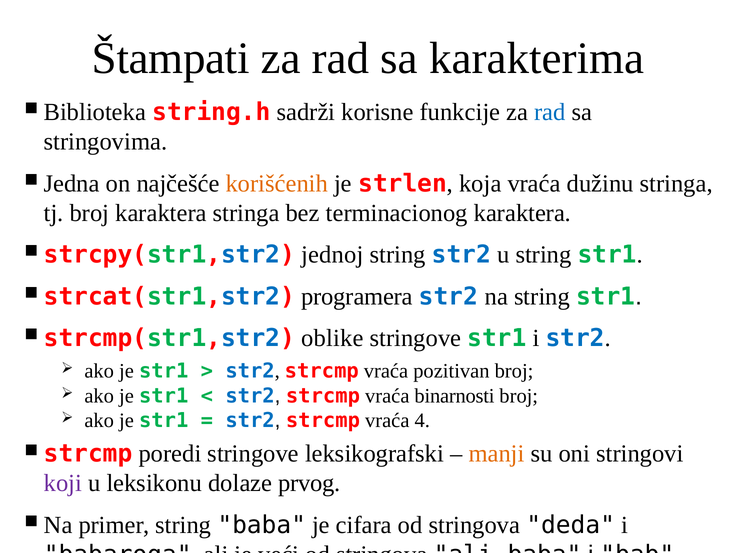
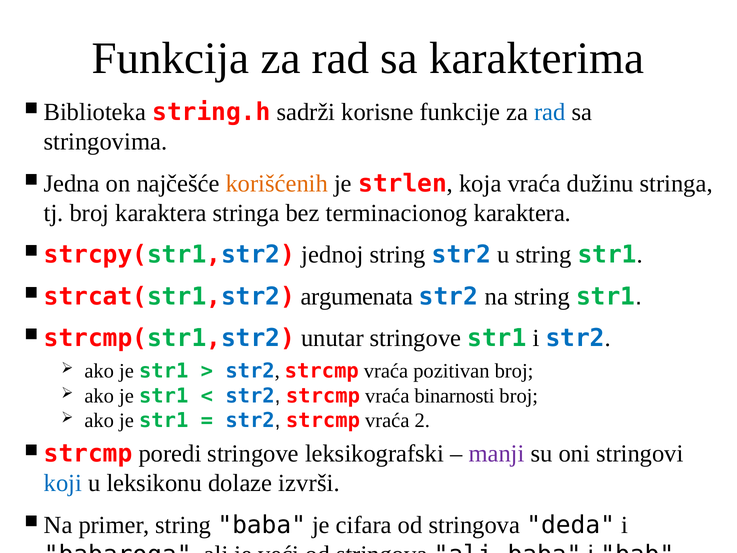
Štampati: Štampati -> Funkcija
programera: programera -> argumenata
oblike: oblike -> unutar
4: 4 -> 2
manji colour: orange -> purple
koji colour: purple -> blue
prvog: prvog -> izvrši
